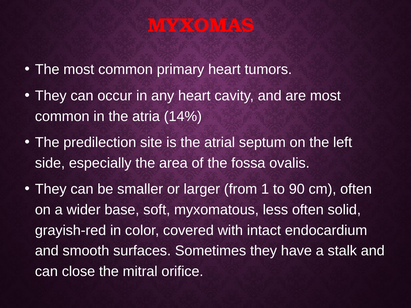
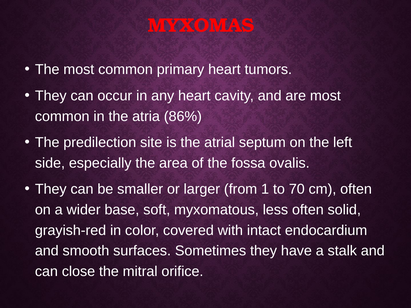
14%: 14% -> 86%
90: 90 -> 70
